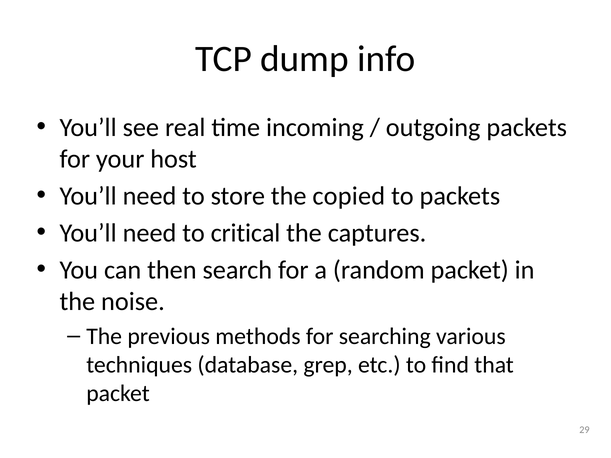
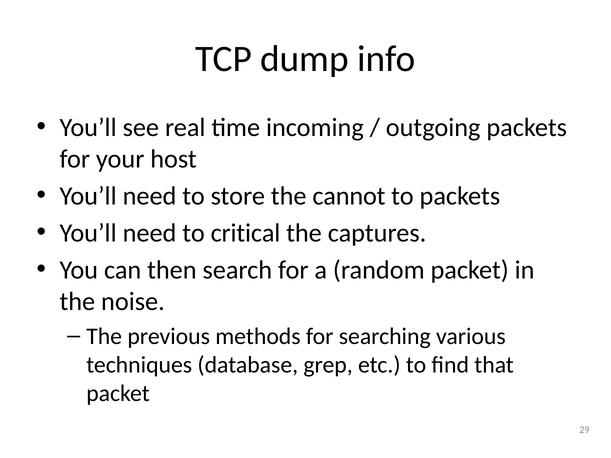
copied: copied -> cannot
